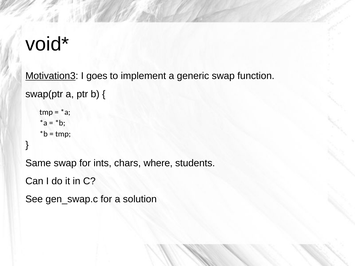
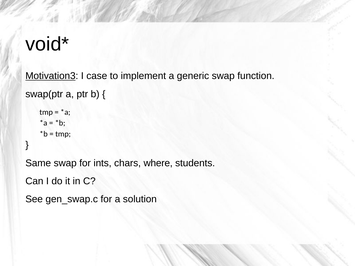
goes: goes -> case
